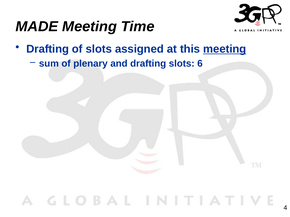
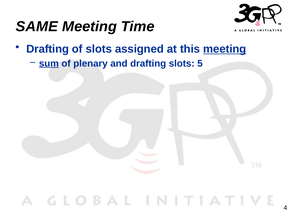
MADE: MADE -> SAME
sum underline: none -> present
6: 6 -> 5
